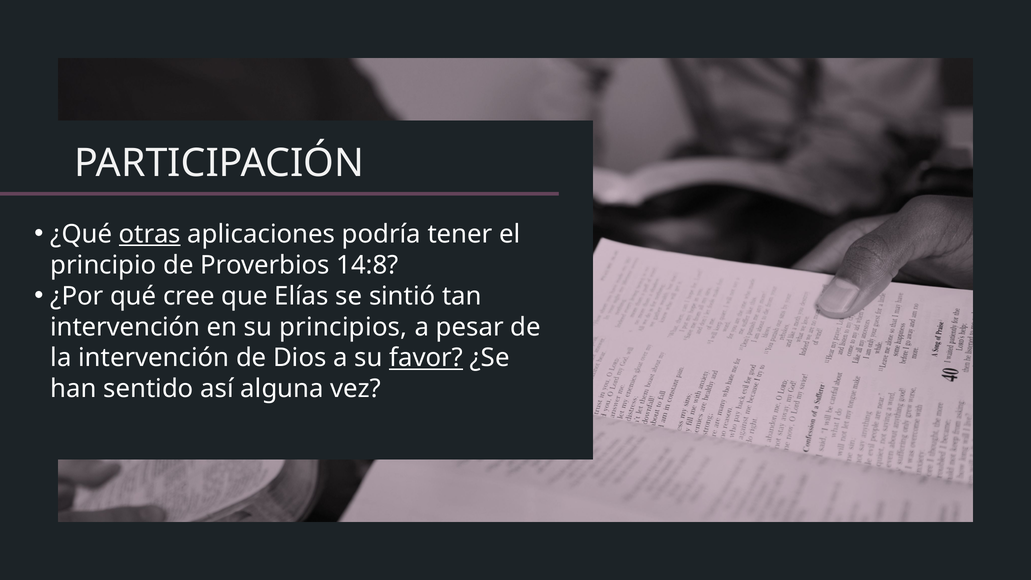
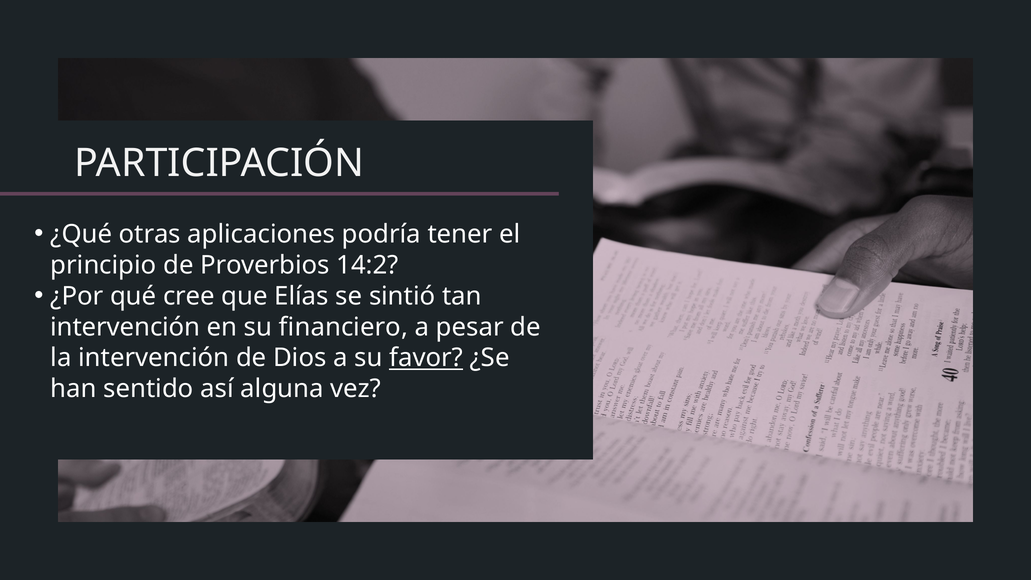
otras underline: present -> none
14:8: 14:8 -> 14:2
principios: principios -> financiero
